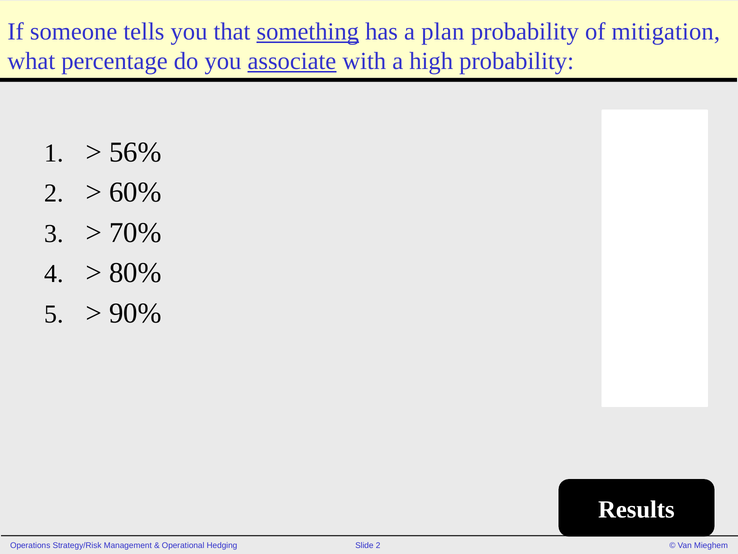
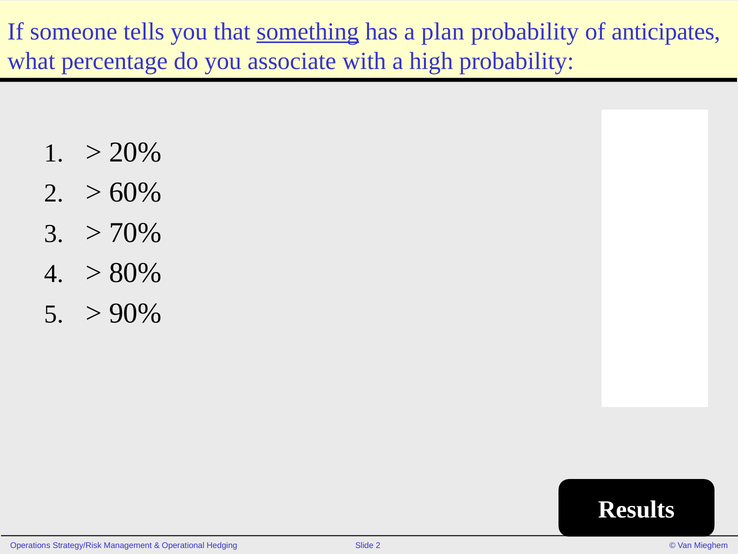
mitigation: mitigation -> anticipates
associate underline: present -> none
56%: 56% -> 20%
